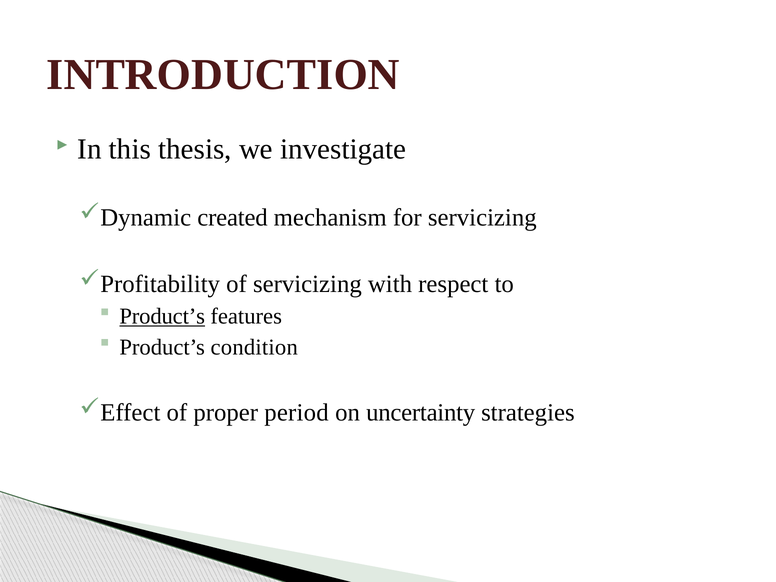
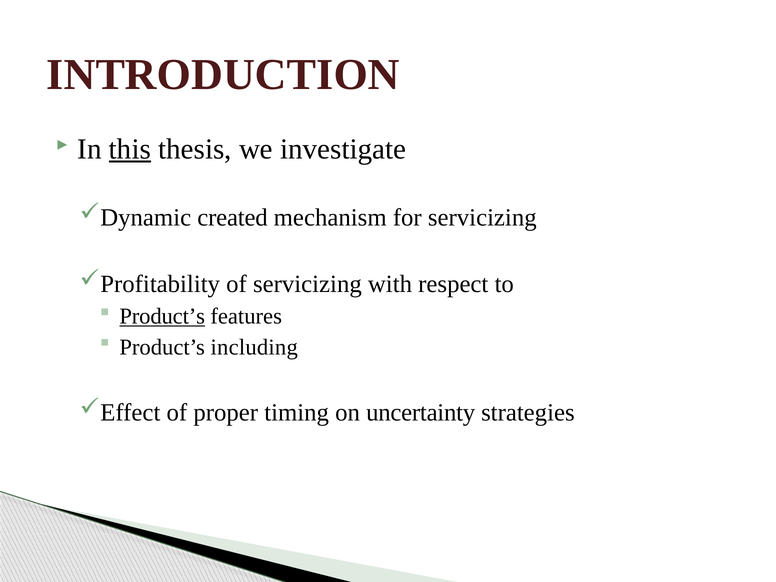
this underline: none -> present
condition: condition -> including
period: period -> timing
